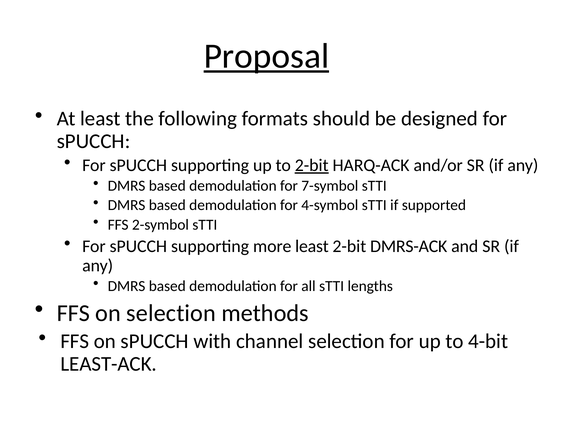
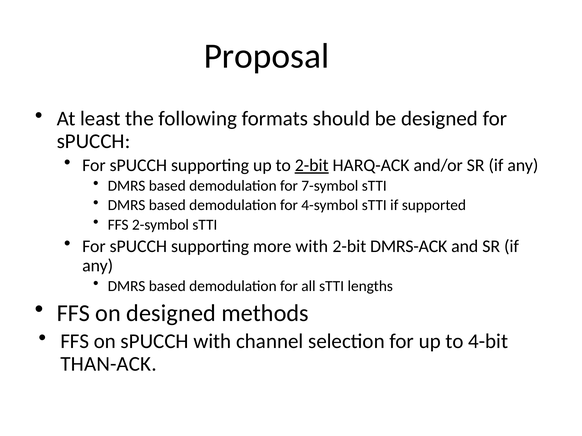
Proposal underline: present -> none
more least: least -> with
on selection: selection -> designed
LEAST-ACK: LEAST-ACK -> THAN-ACK
